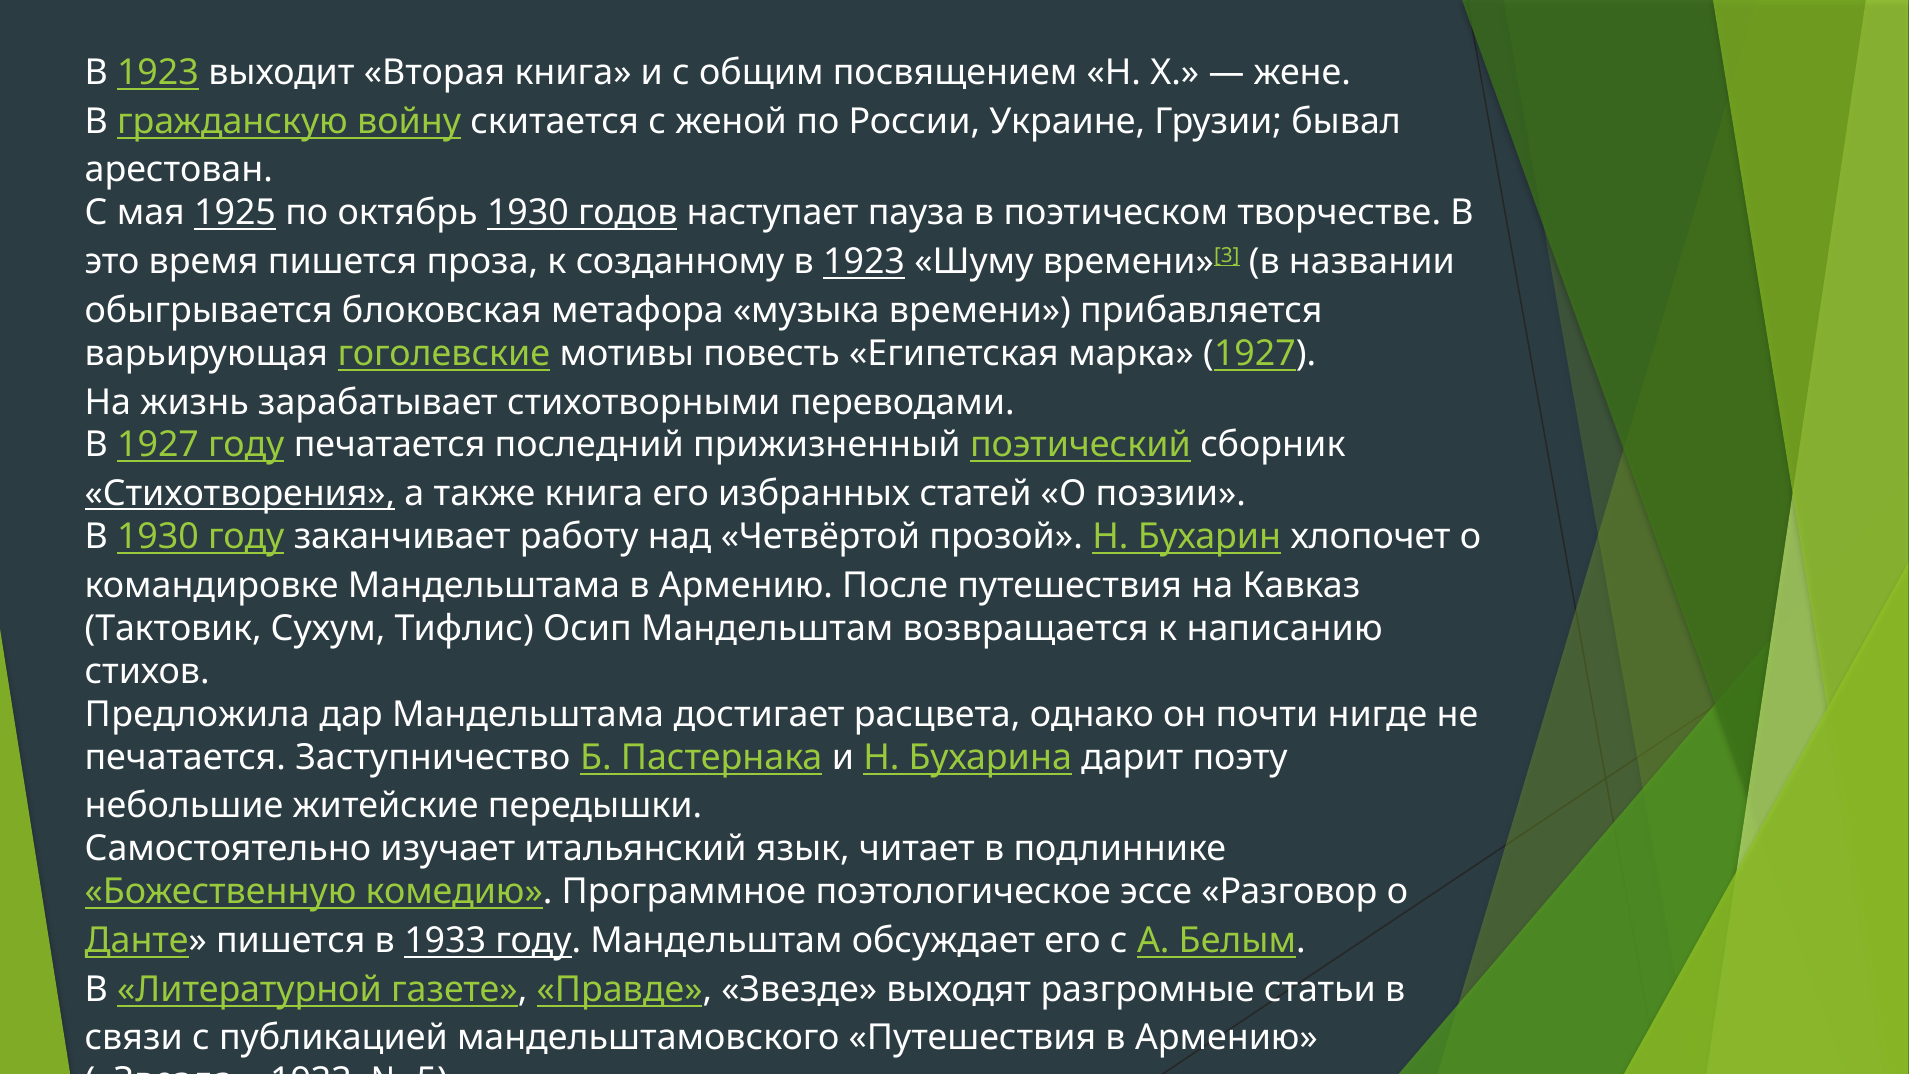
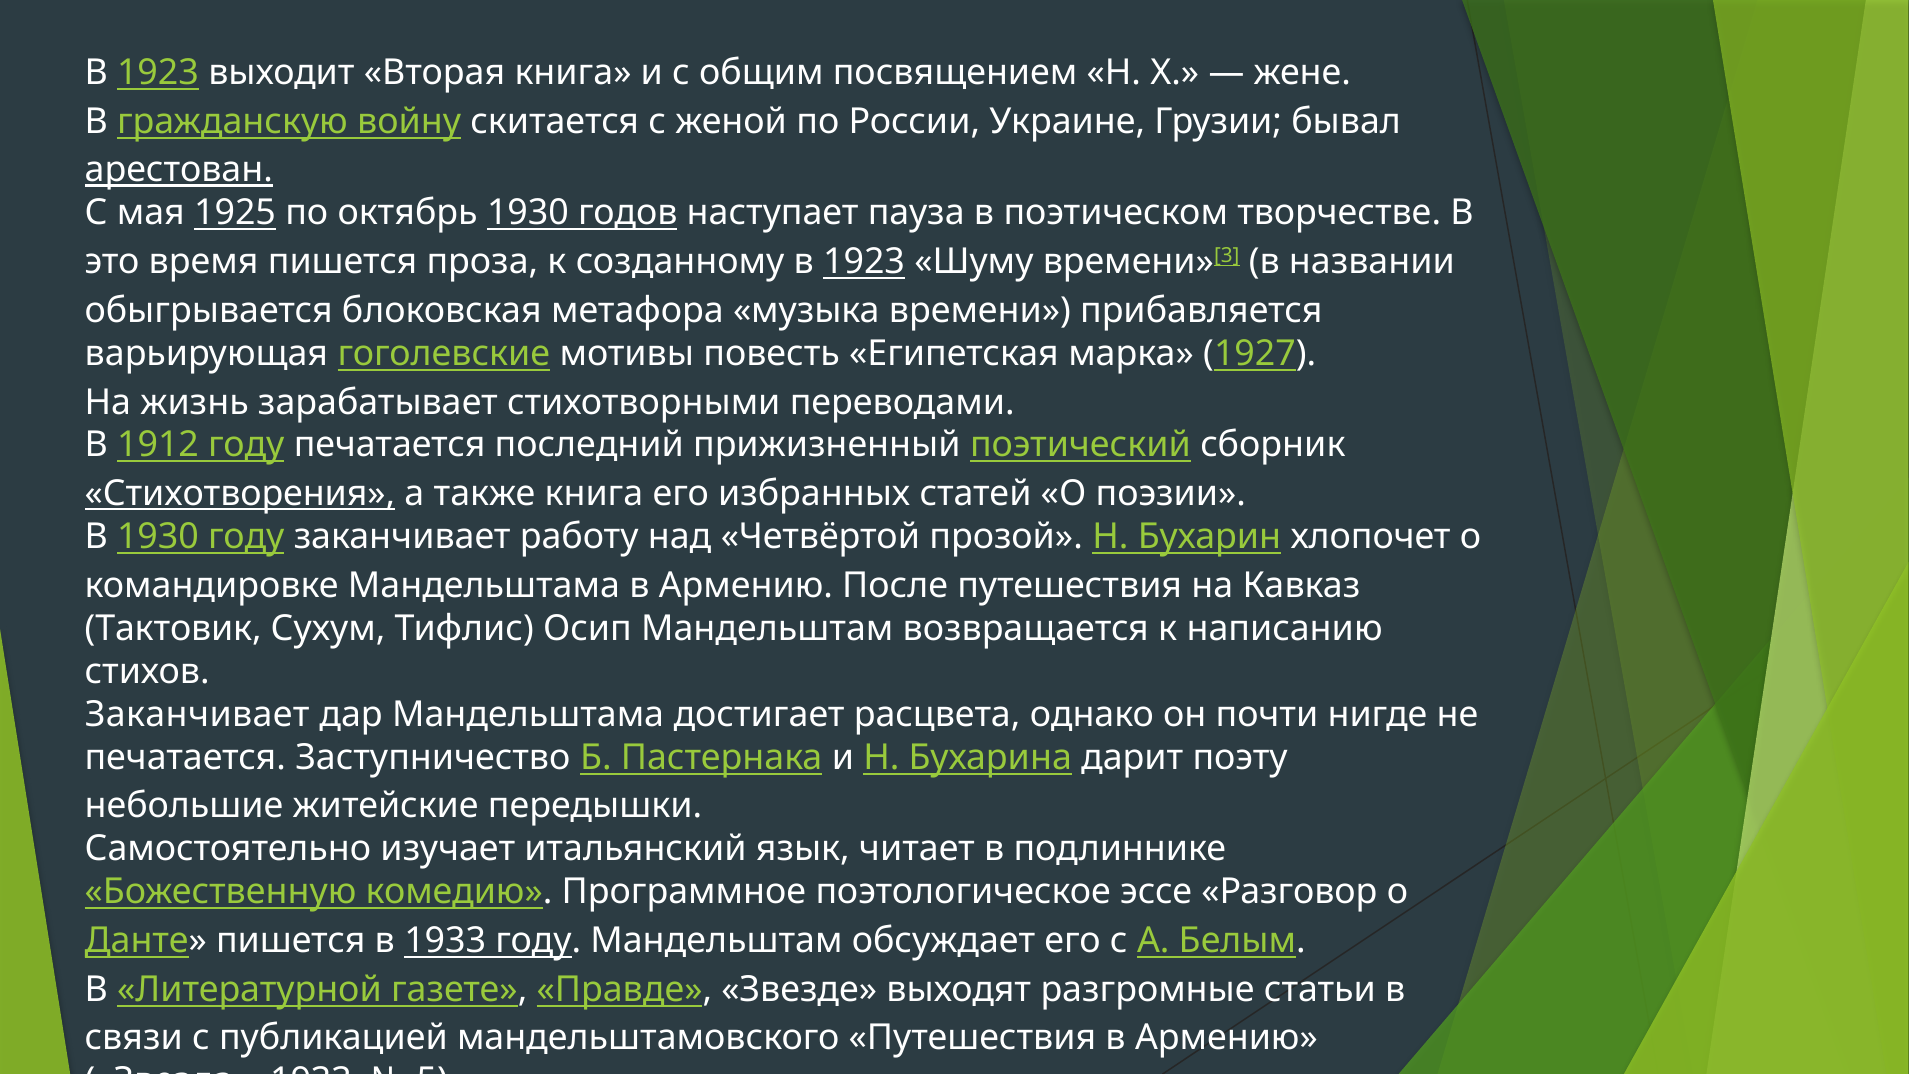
арестован underline: none -> present
В 1927: 1927 -> 1912
Предложила at (197, 714): Предложила -> Заканчивает
